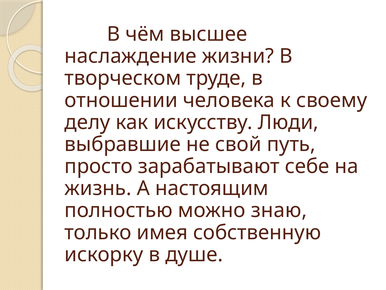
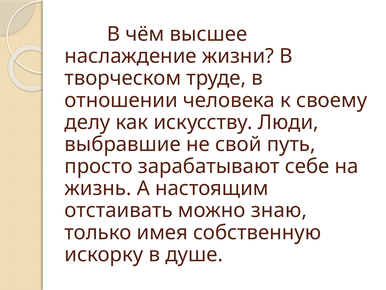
полностью: полностью -> отстаивать
